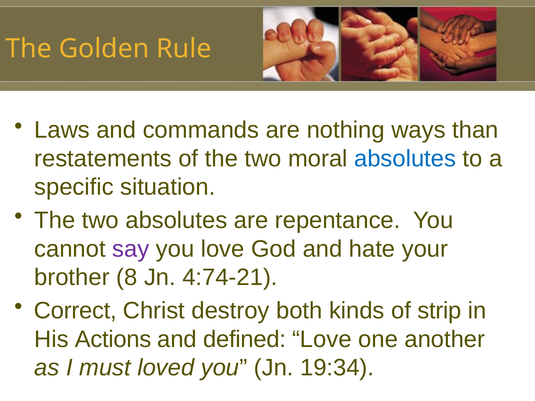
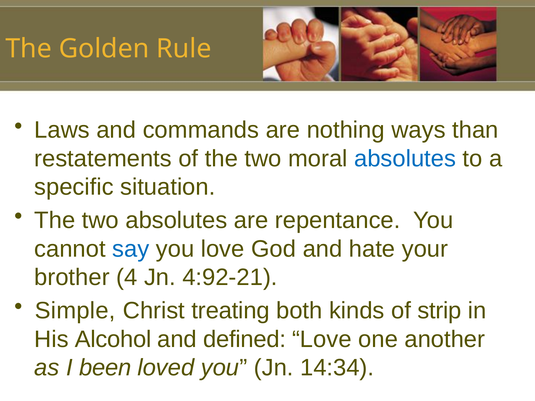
say colour: purple -> blue
8: 8 -> 4
4:74-21: 4:74-21 -> 4:92-21
Correct: Correct -> Simple
destroy: destroy -> treating
Actions: Actions -> Alcohol
must: must -> been
19:34: 19:34 -> 14:34
